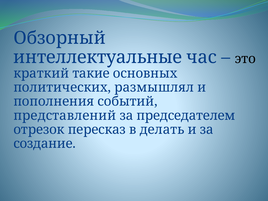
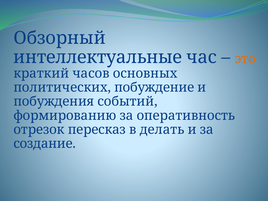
это colour: black -> orange
такие: такие -> часов
размышлял: размышлял -> побуждение
пополнения: пополнения -> побуждения
представлений: представлений -> формированию
председателем: председателем -> оперативность
